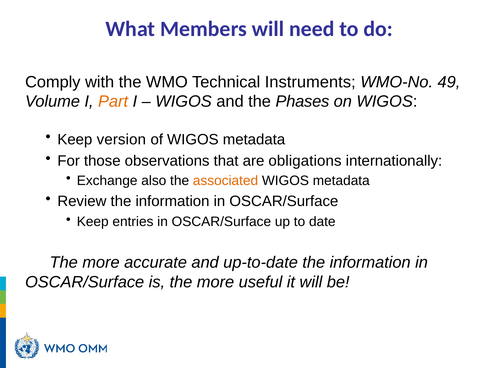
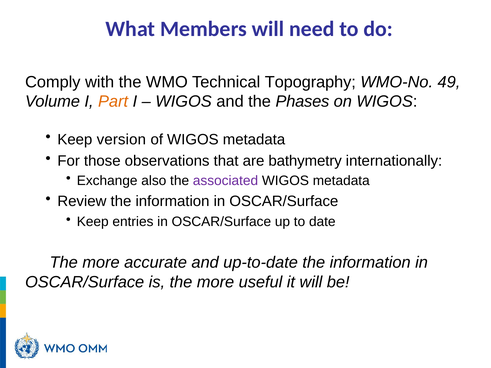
Instruments: Instruments -> Topography
obligations: obligations -> bathymetry
associated colour: orange -> purple
